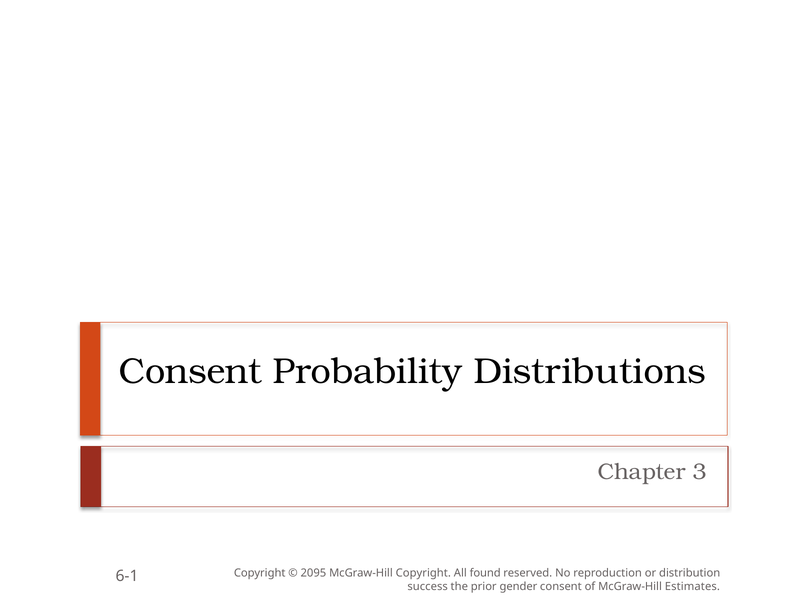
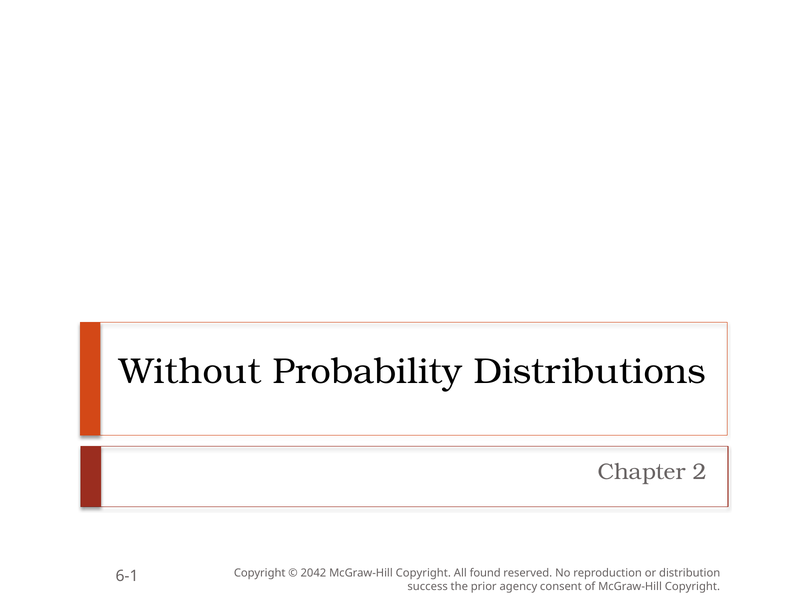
Consent at (190, 372): Consent -> Without
3: 3 -> 2
2095: 2095 -> 2042
gender: gender -> agency
of McGraw-Hill Estimates: Estimates -> Copyright
